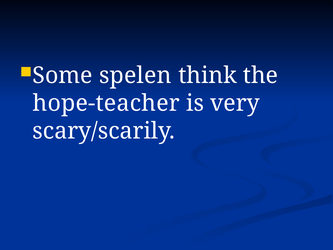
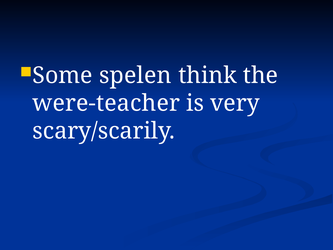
hope-teacher: hope-teacher -> were-teacher
